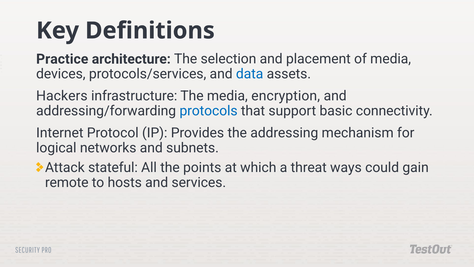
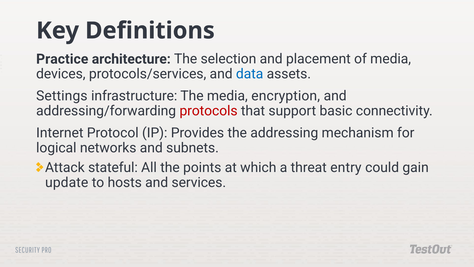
Hackers: Hackers -> Settings
protocols colour: blue -> red
ways: ways -> entry
remote: remote -> update
